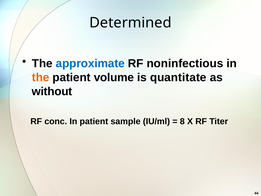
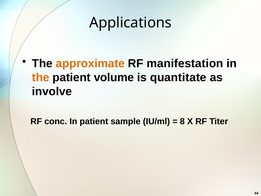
Determined: Determined -> Applications
approximate colour: blue -> orange
noninfectious: noninfectious -> manifestation
without: without -> involve
